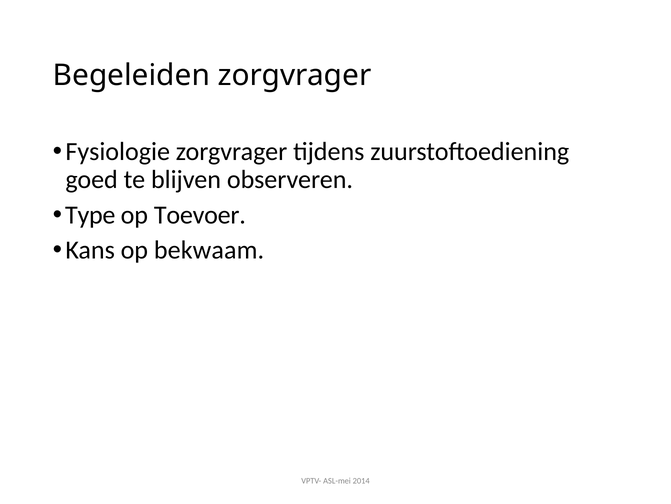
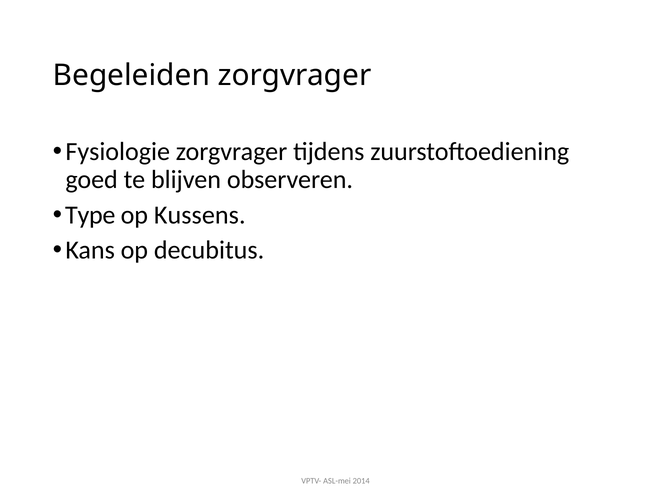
Toevoer: Toevoer -> Kussens
bekwaam: bekwaam -> decubitus
